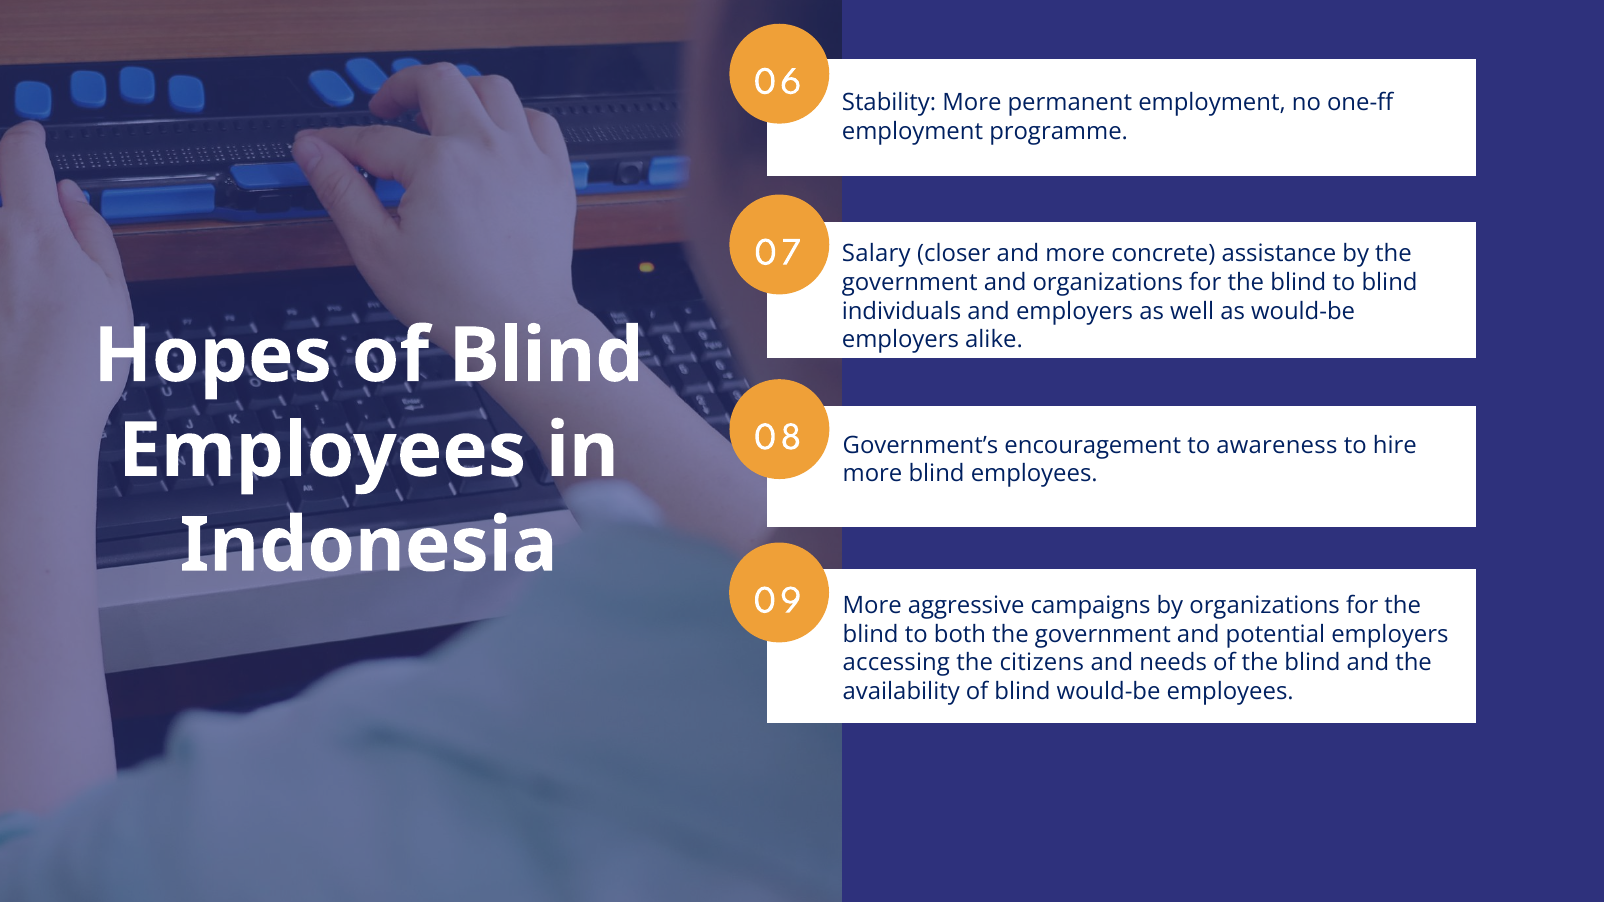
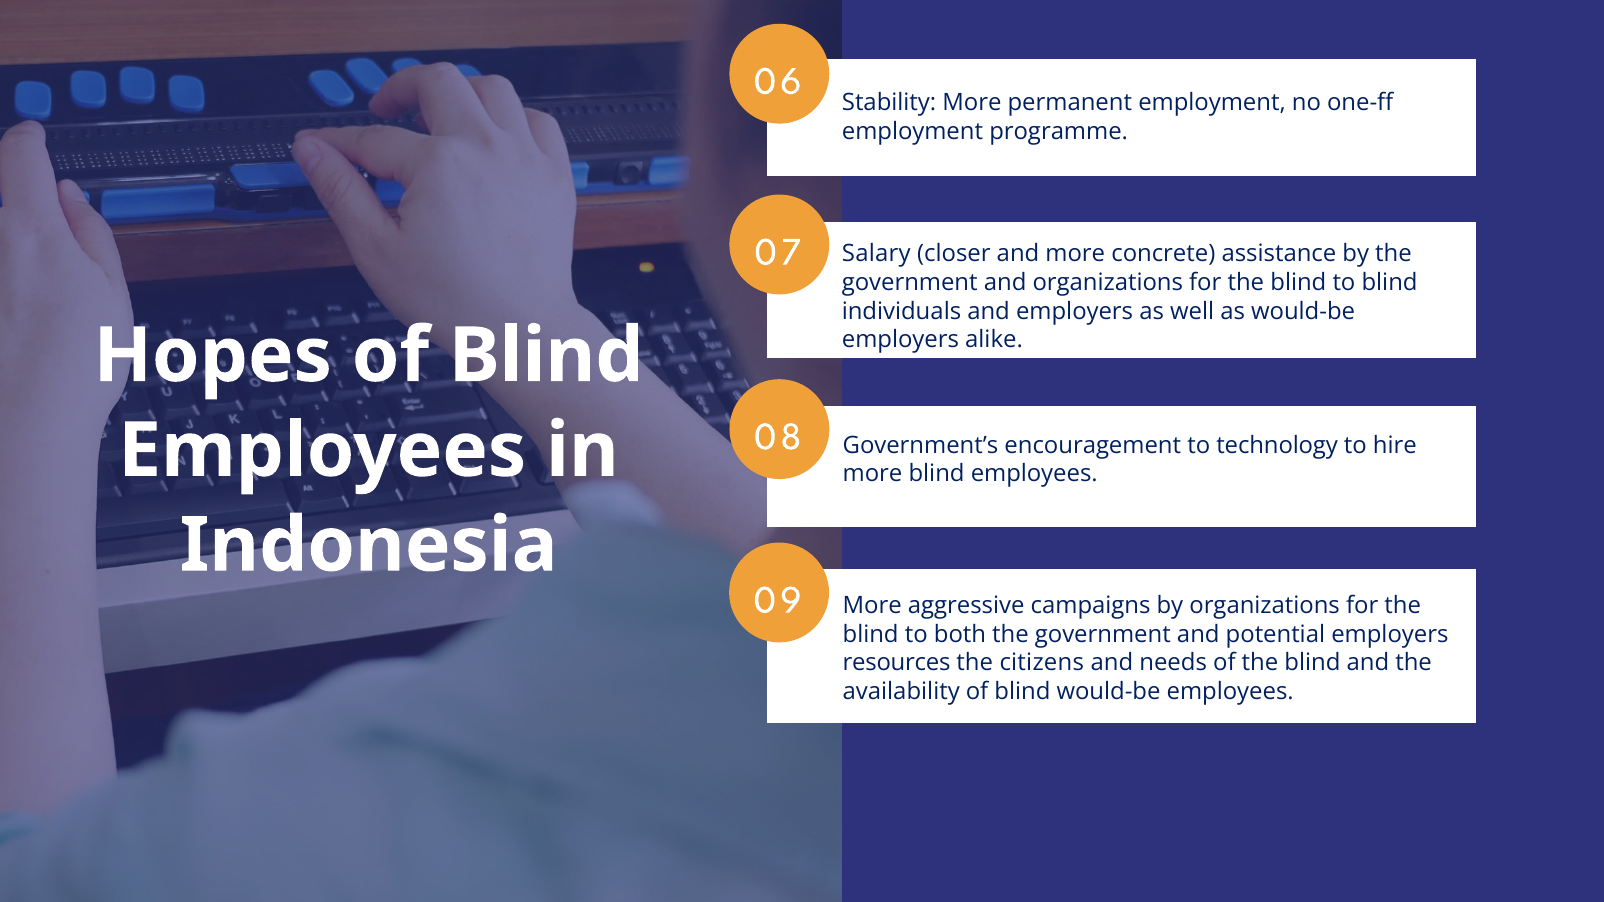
awareness: awareness -> technology
accessing: accessing -> resources
